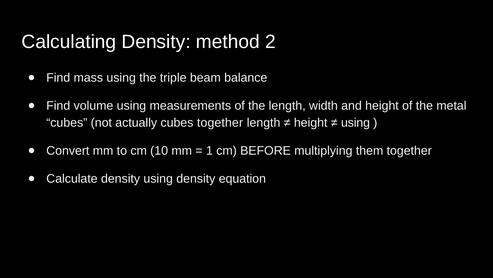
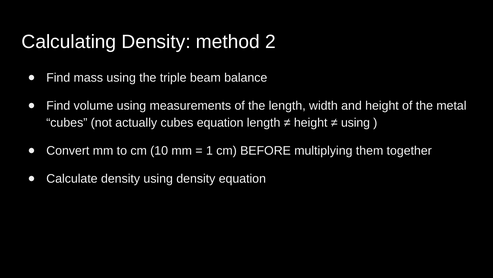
cubes together: together -> equation
